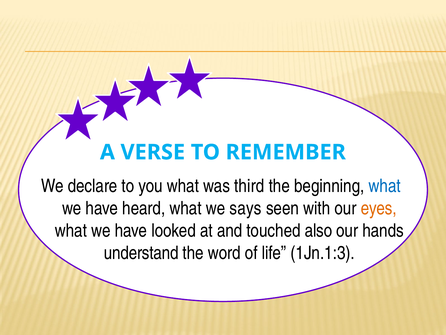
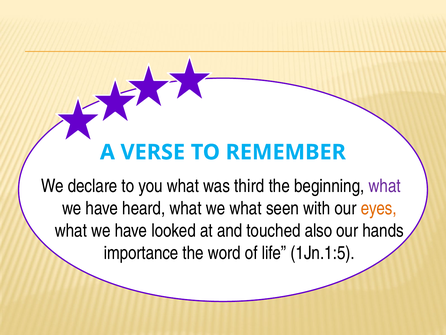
what at (385, 186) colour: blue -> purple
we says: says -> what
understand: understand -> importance
1Jn.1:3: 1Jn.1:3 -> 1Jn.1:5
